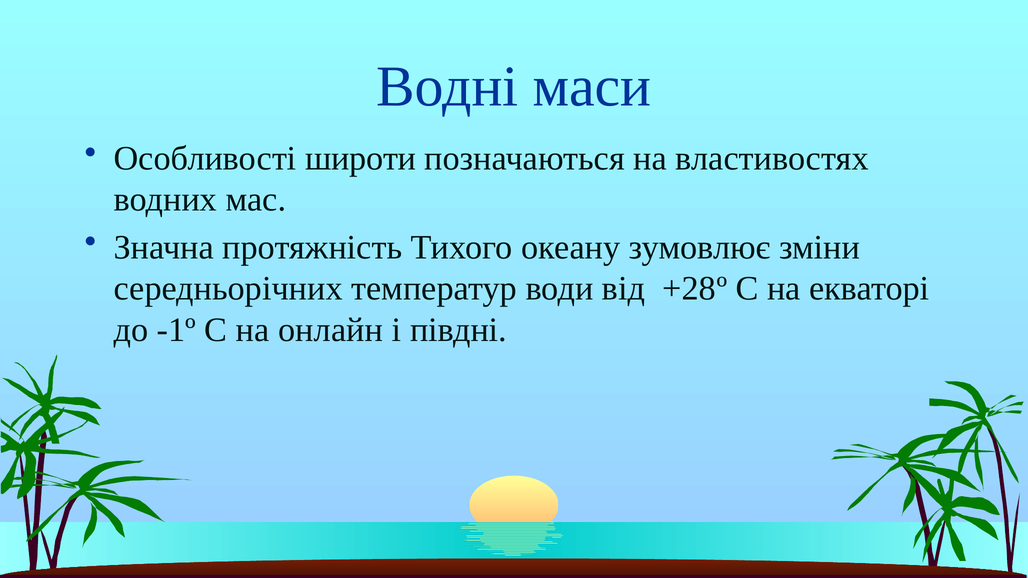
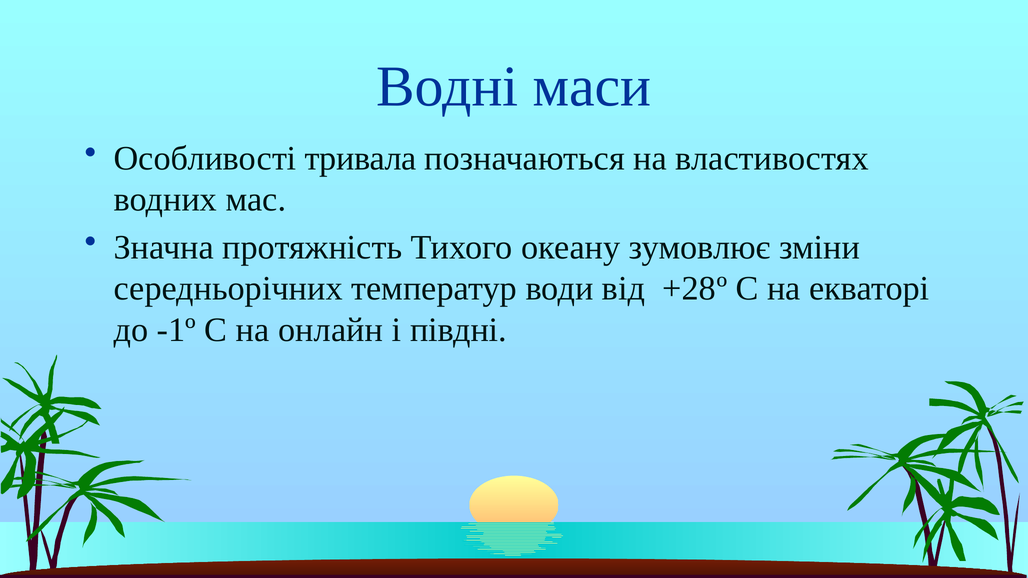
широти: широти -> тривала
